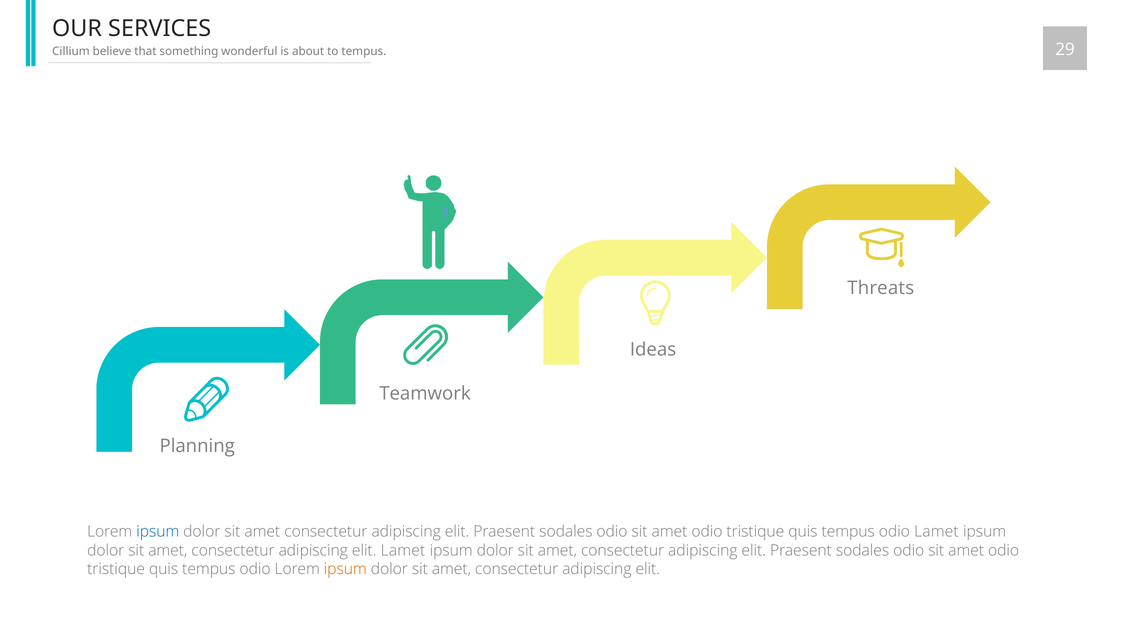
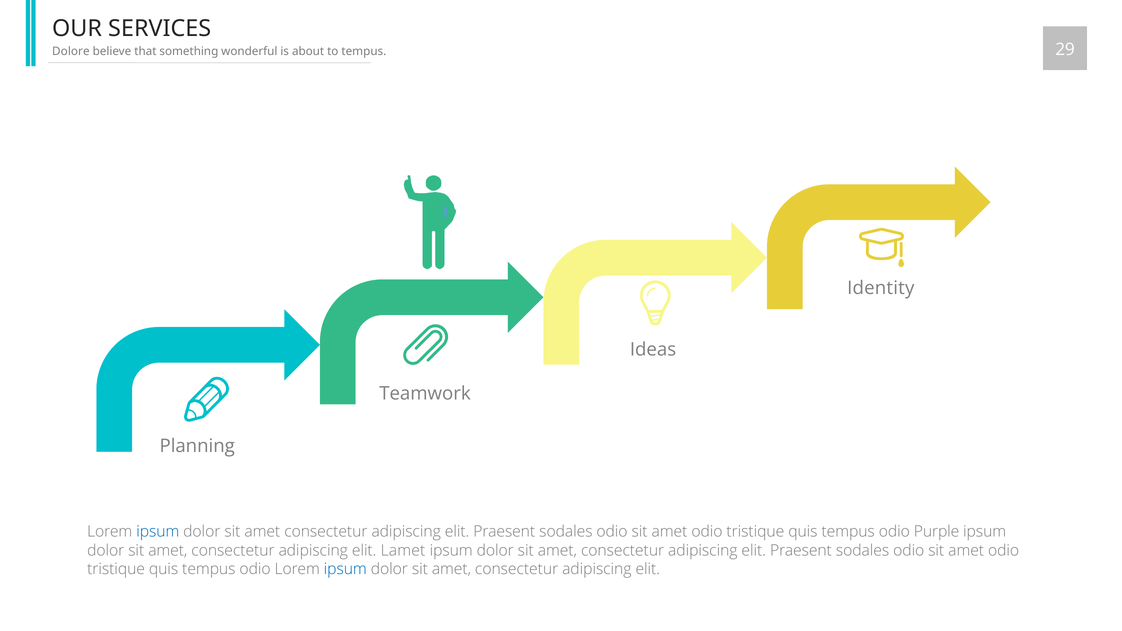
Cillium: Cillium -> Dolore
Threats: Threats -> Identity
odio Lamet: Lamet -> Purple
ipsum at (345, 569) colour: orange -> blue
